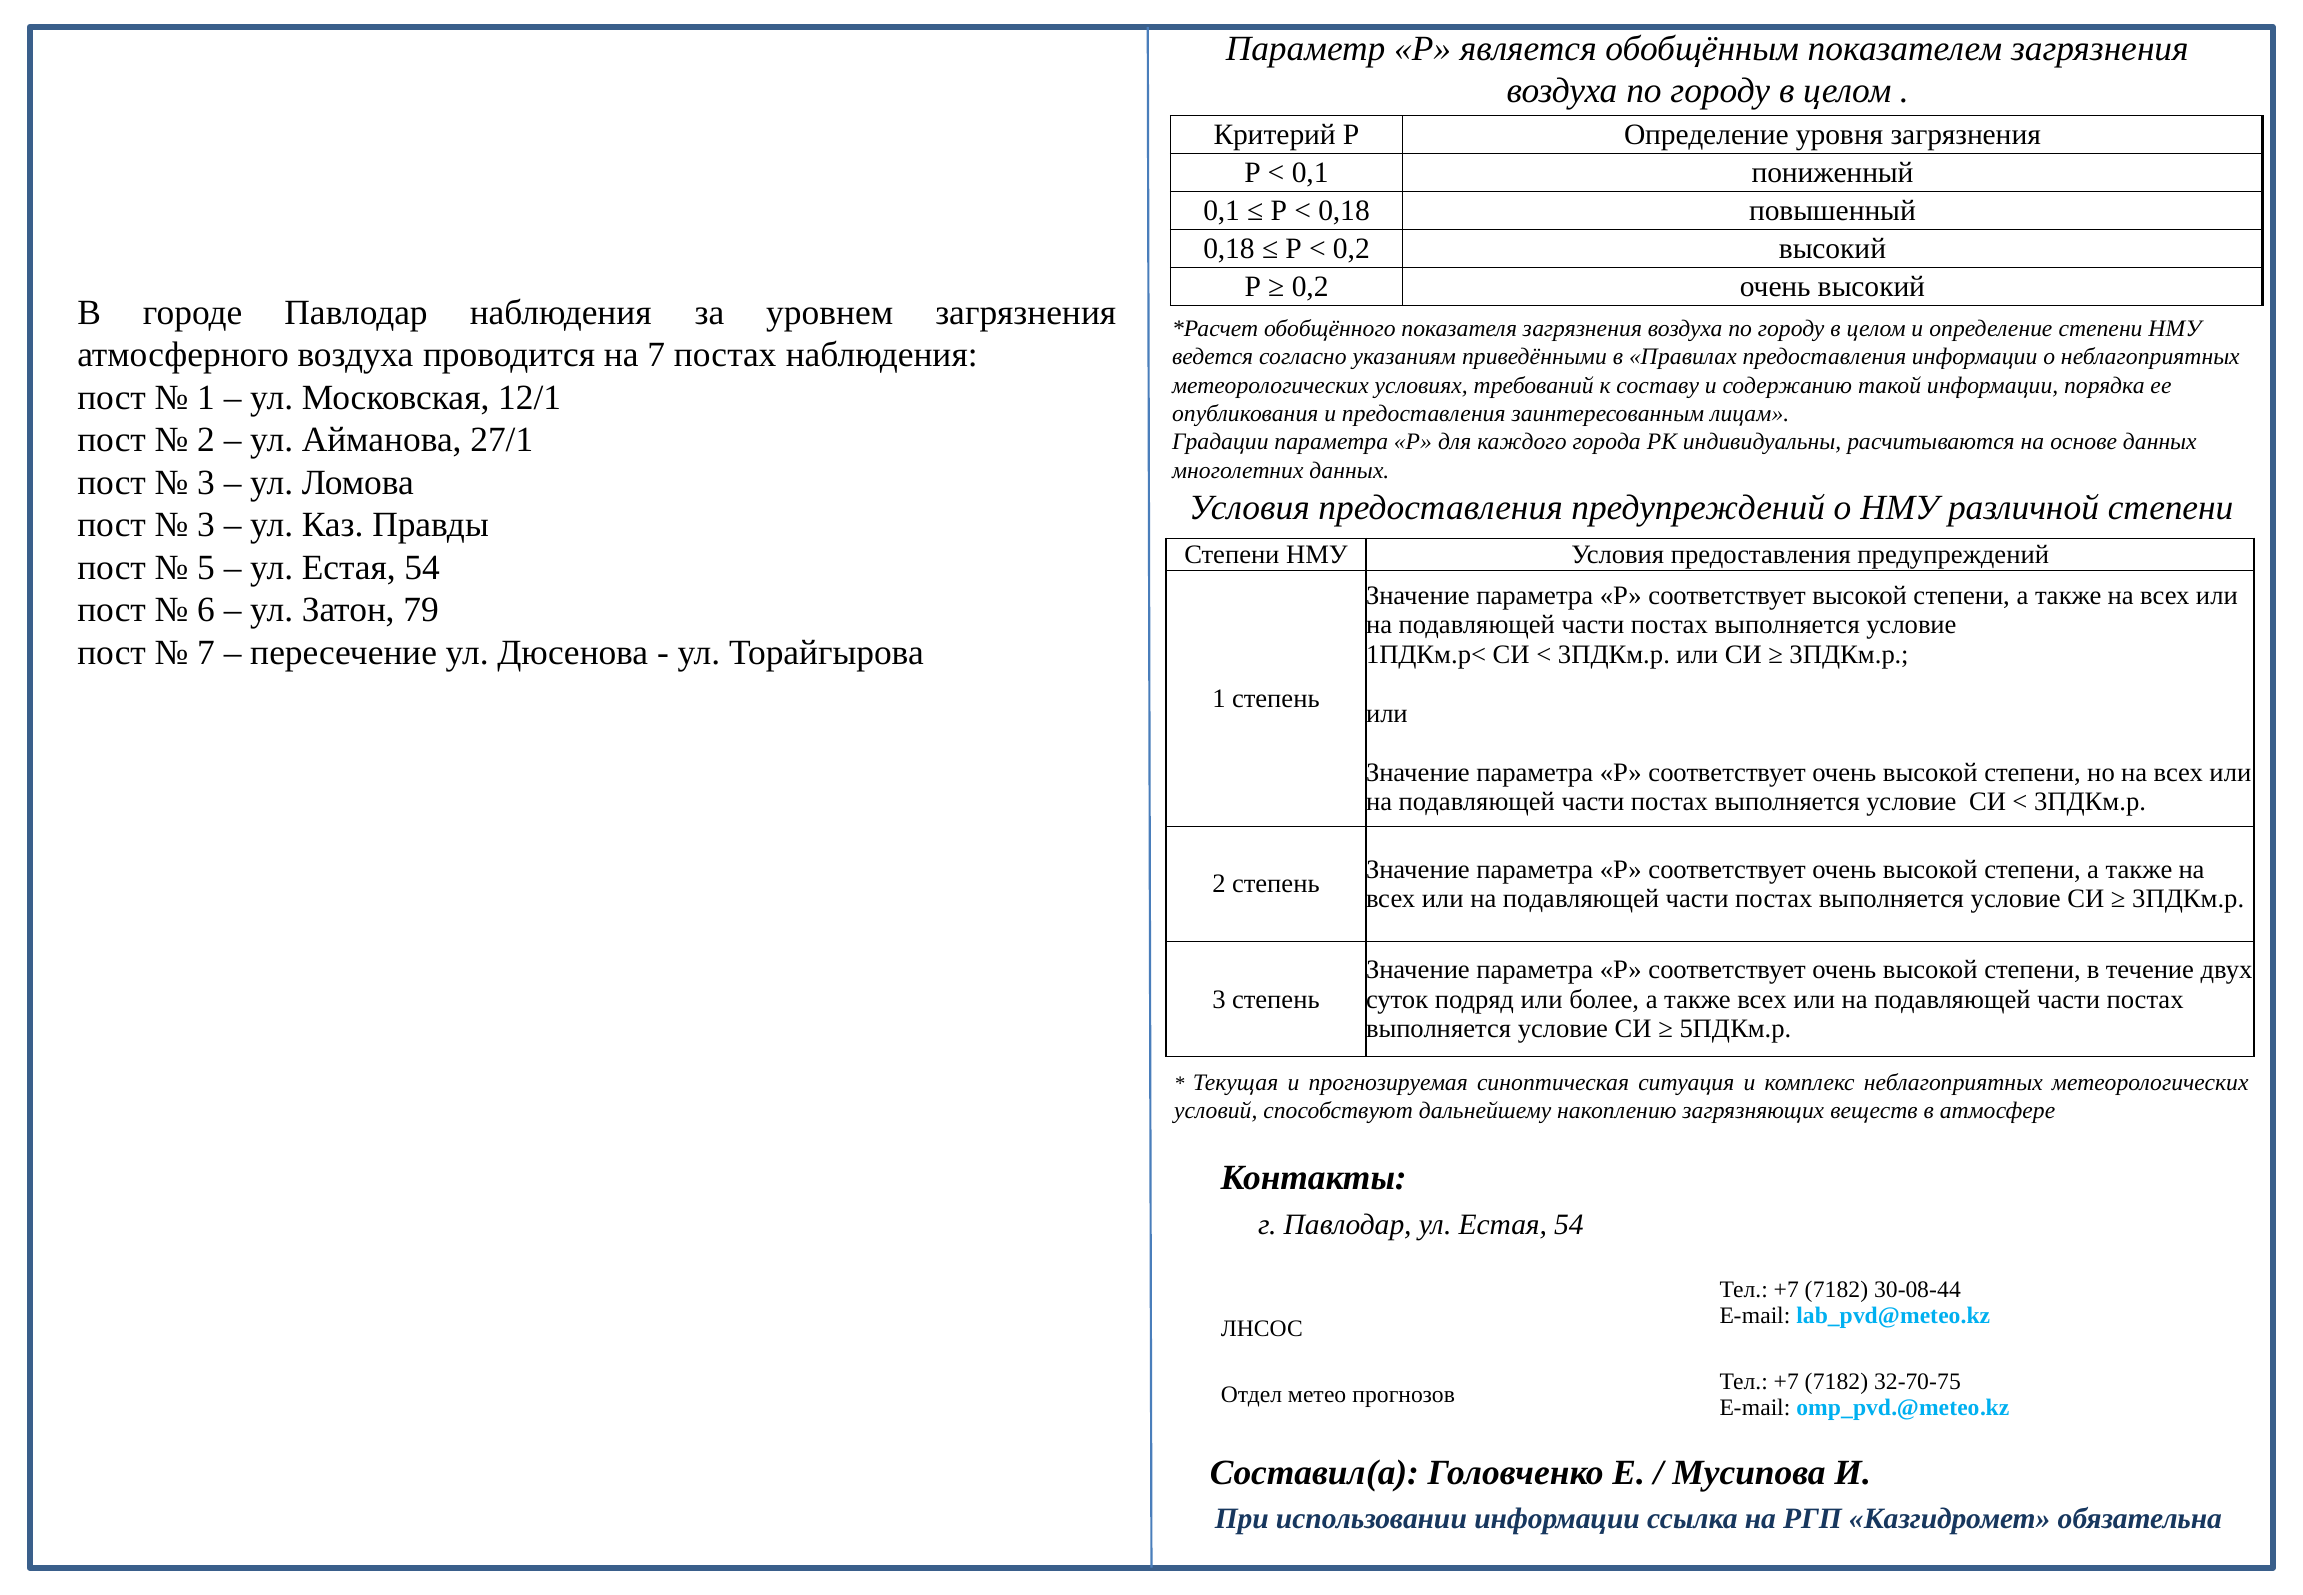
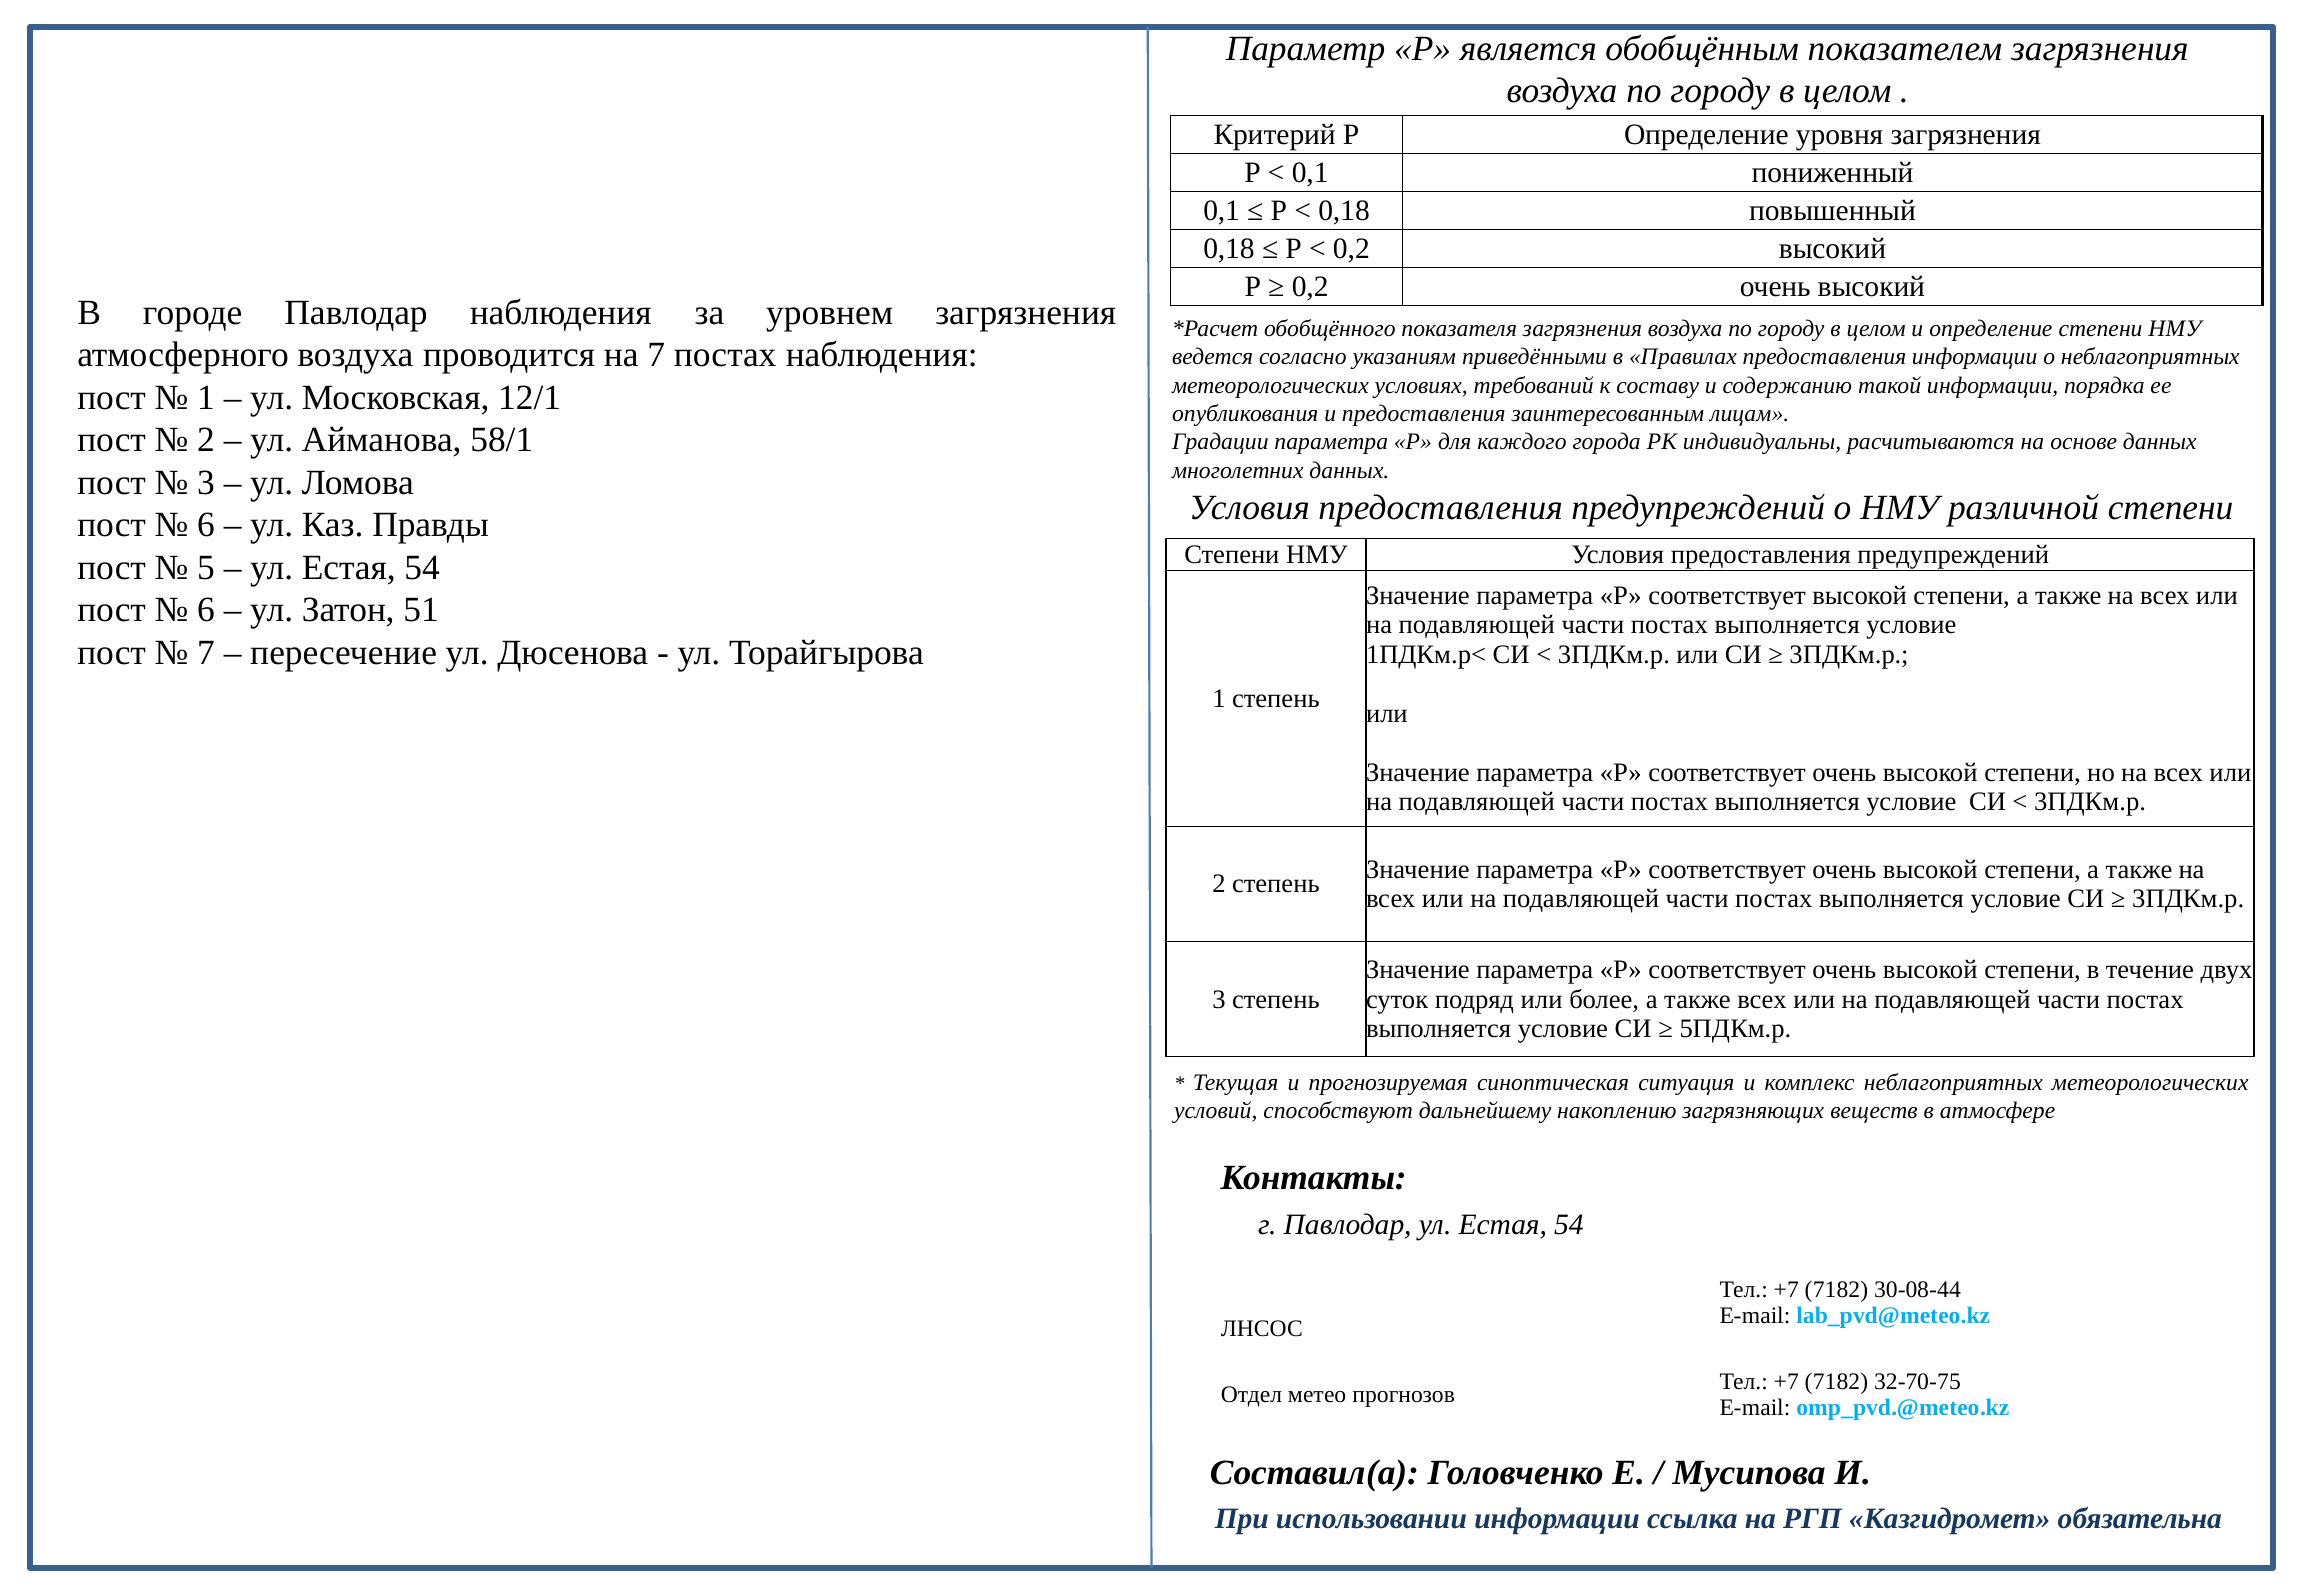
27/1: 27/1 -> 58/1
3 at (206, 525): 3 -> 6
79: 79 -> 51
